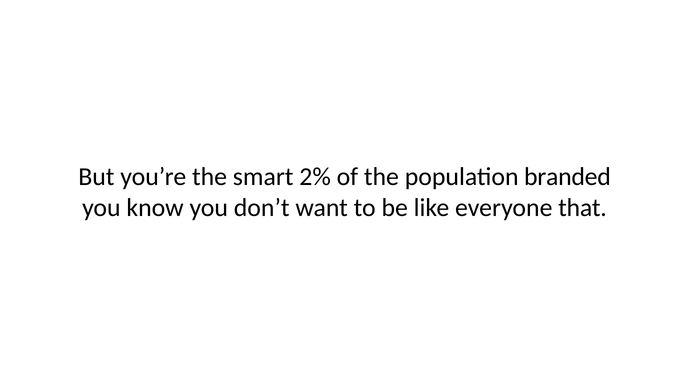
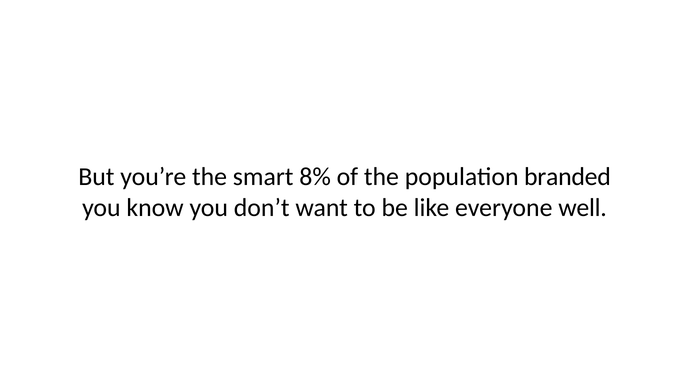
2%: 2% -> 8%
that: that -> well
